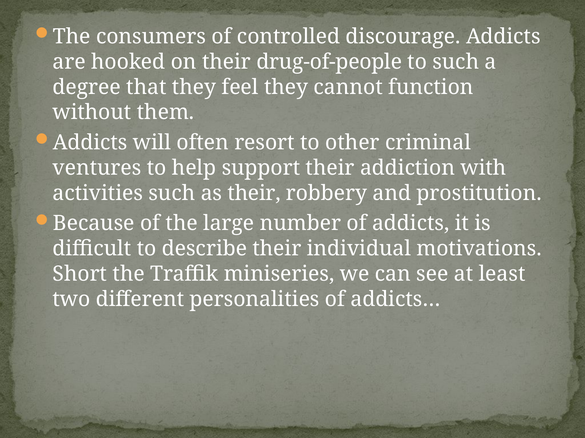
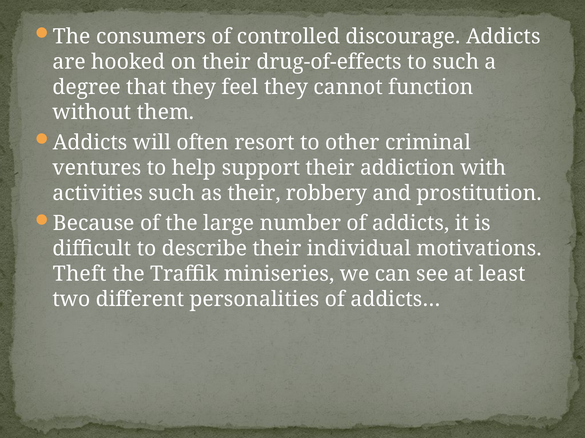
drug-of-people: drug-of-people -> drug-of-effects
Short: Short -> Theft
